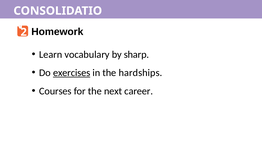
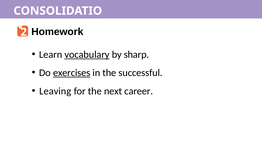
vocabulary underline: none -> present
hardships: hardships -> successful
Courses: Courses -> Leaving
